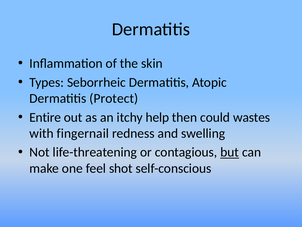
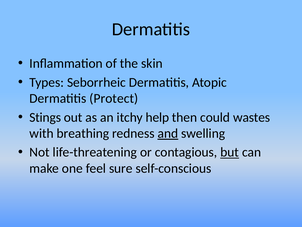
Entire: Entire -> Stings
fingernail: fingernail -> breathing
and underline: none -> present
shot: shot -> sure
